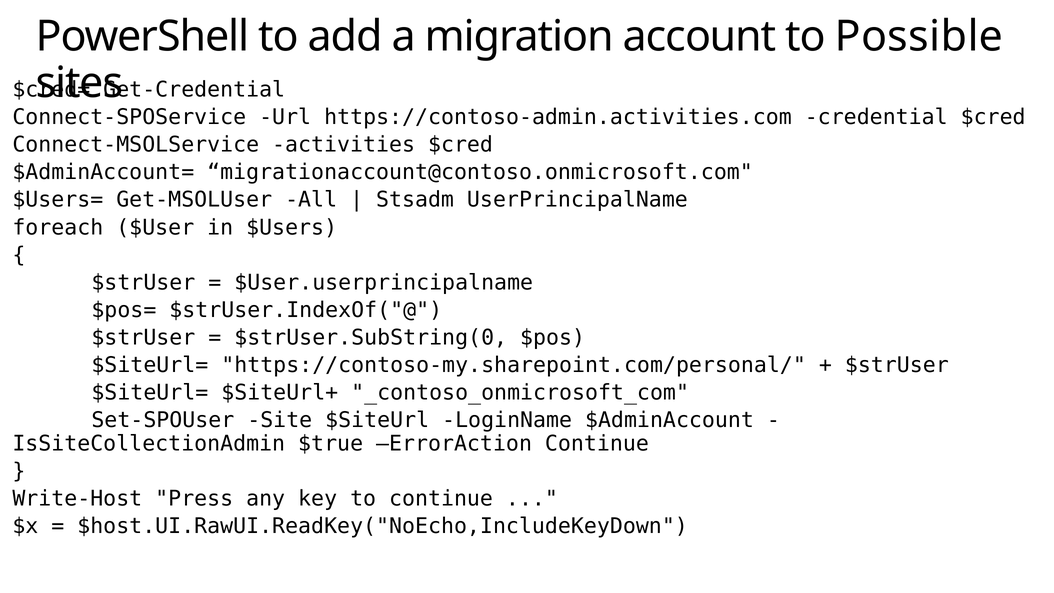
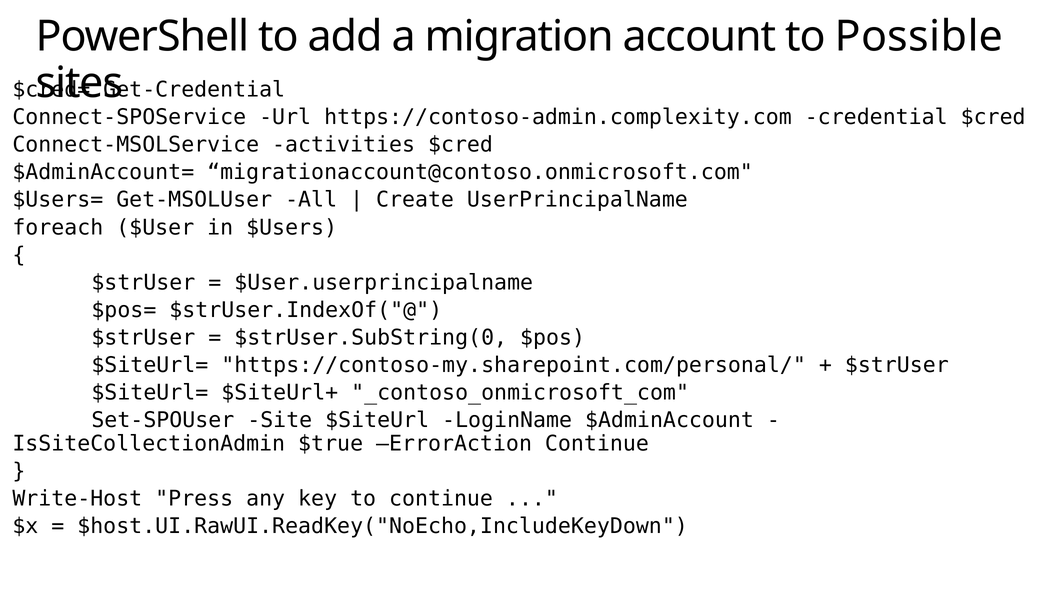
https://contoso-admin.activities.com: https://contoso-admin.activities.com -> https://contoso-admin.complexity.com
Stsadm: Stsadm -> Create
